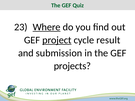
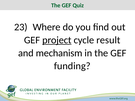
Where underline: present -> none
submission: submission -> mechanism
projects: projects -> funding
